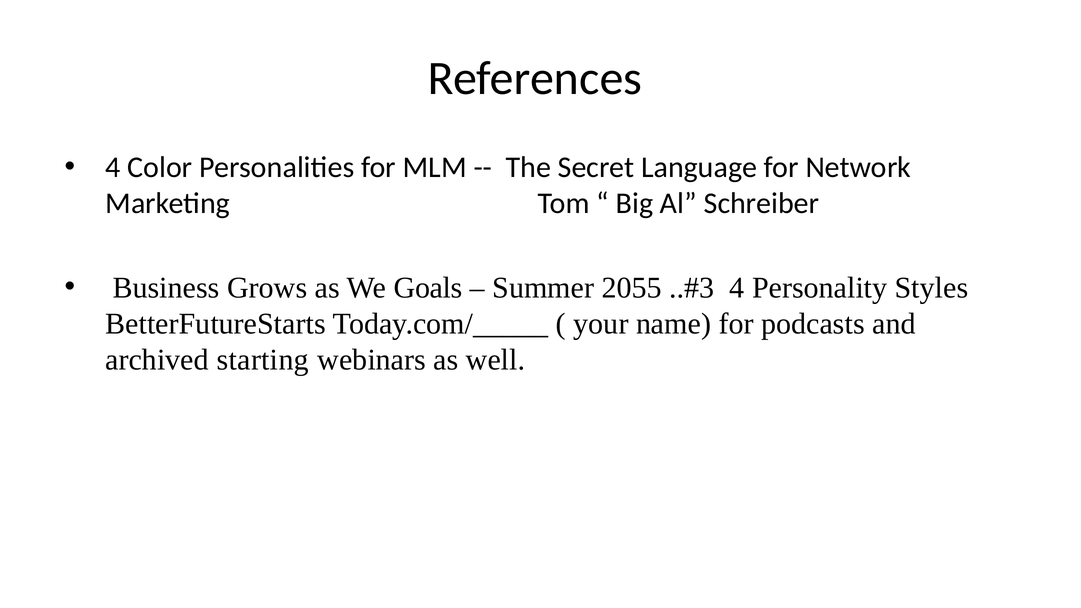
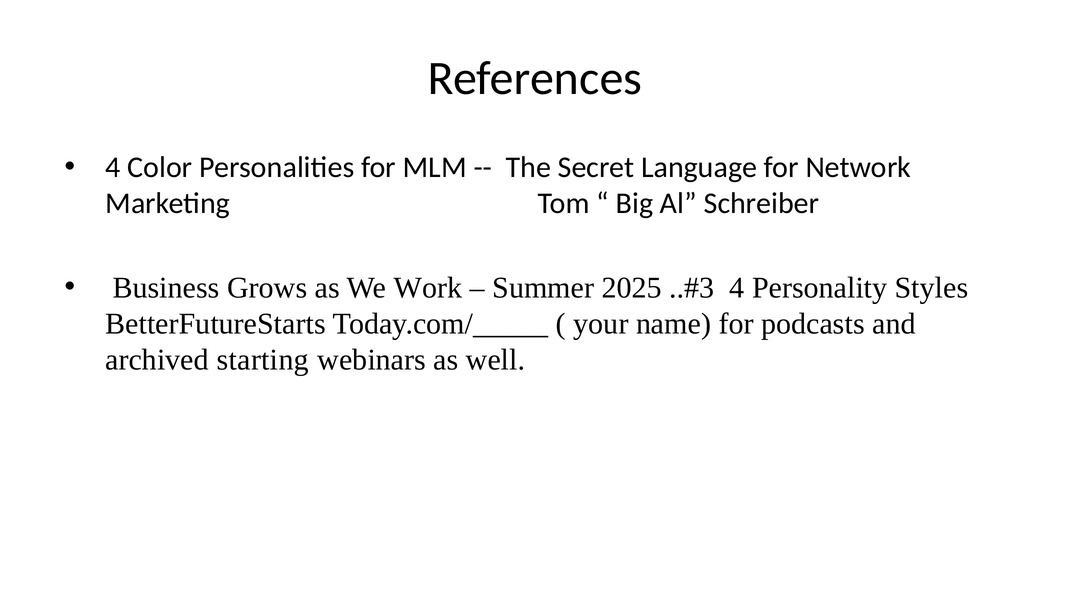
Goals: Goals -> Work
2055: 2055 -> 2025
